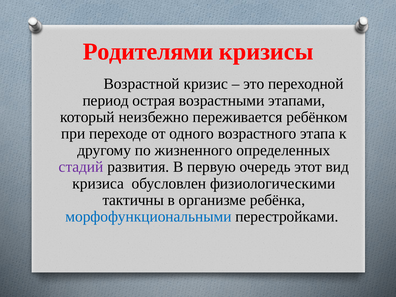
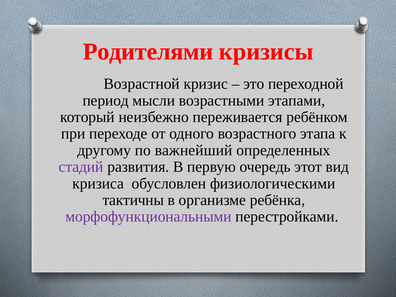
острая: острая -> мысли
жизненного: жизненного -> важнейший
морфофункциональными colour: blue -> purple
